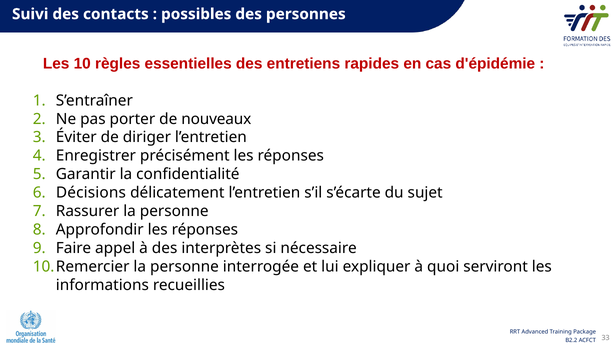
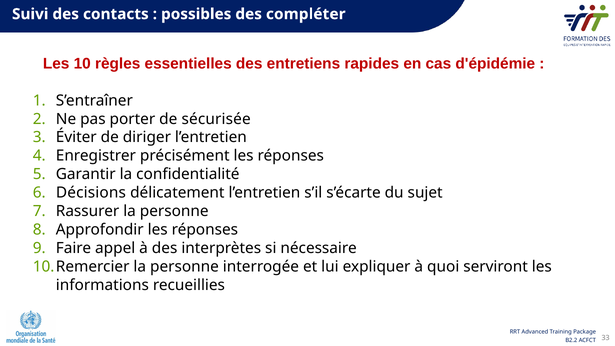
personnes: personnes -> compléter
nouveaux: nouveaux -> sécurisée
